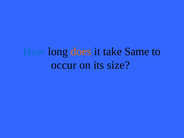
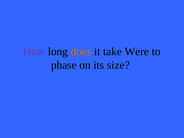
How colour: blue -> purple
Same: Same -> Were
occur: occur -> phase
